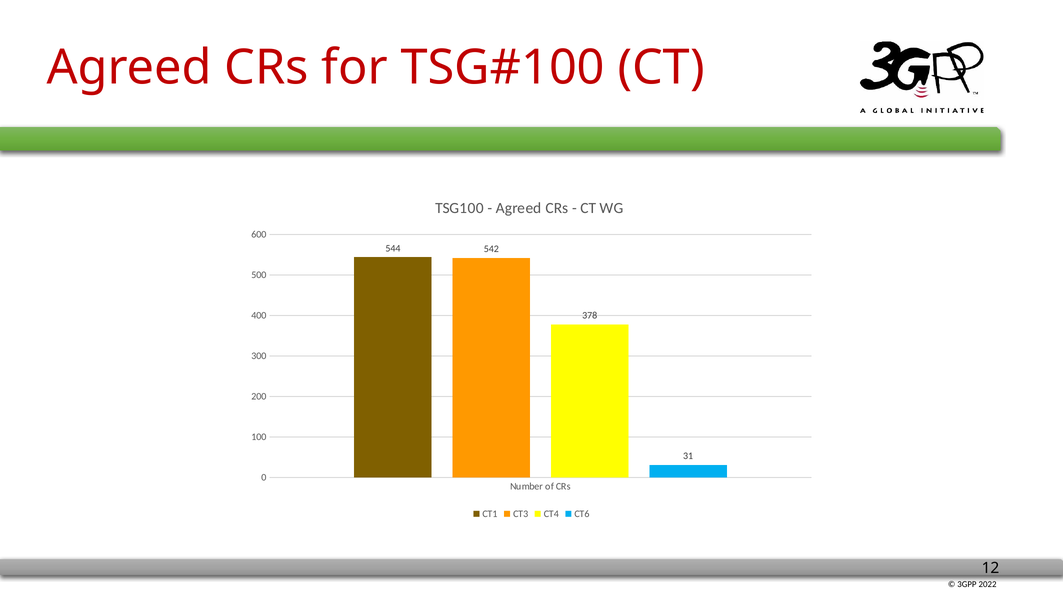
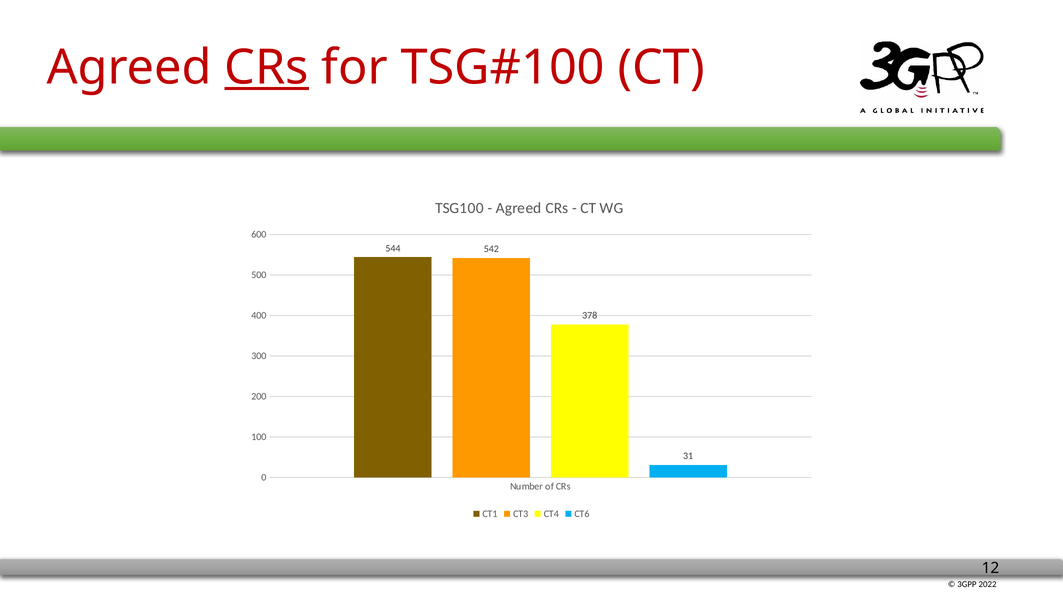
CRs at (267, 67) underline: none -> present
